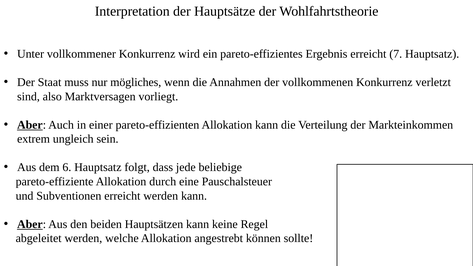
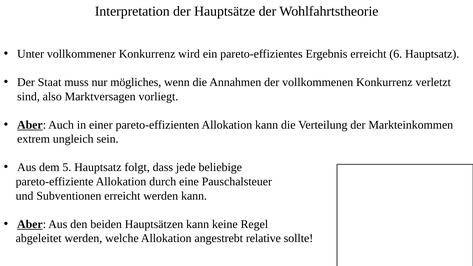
7: 7 -> 6
6: 6 -> 5
können: können -> relative
